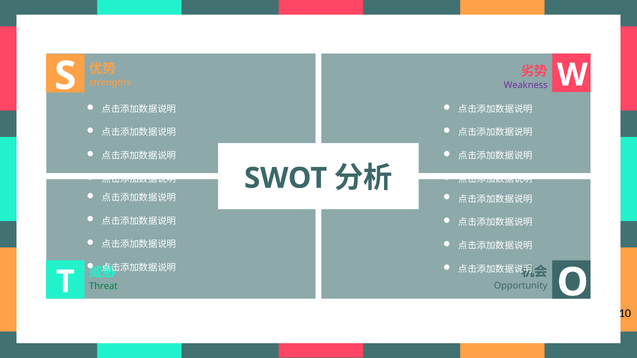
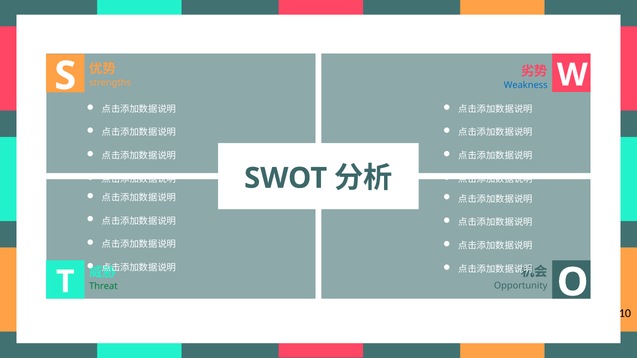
Weakness colour: purple -> blue
